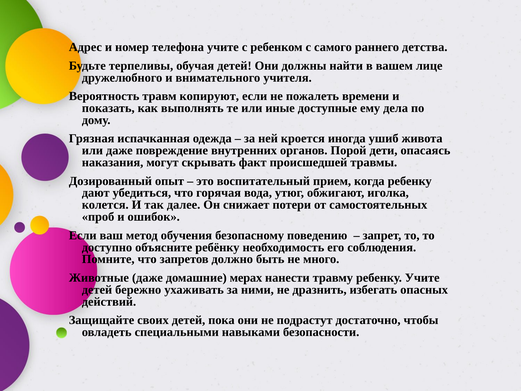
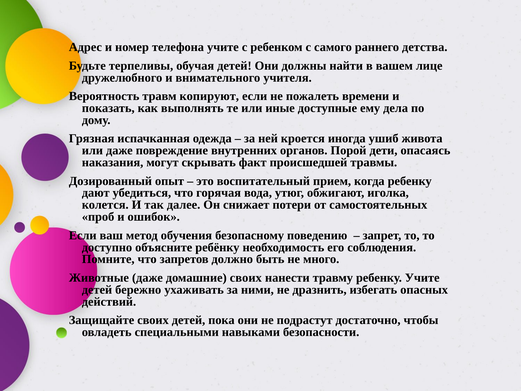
домашние мерах: мерах -> своих
